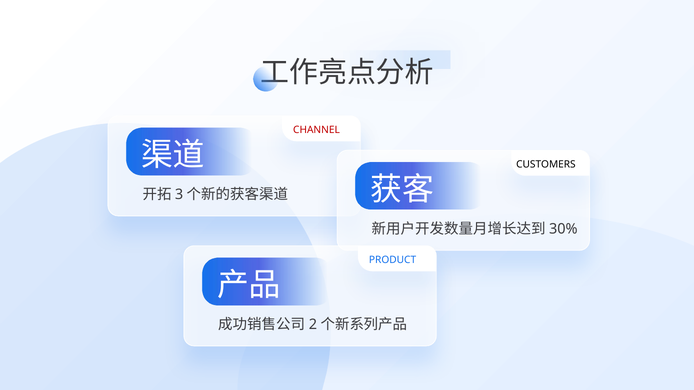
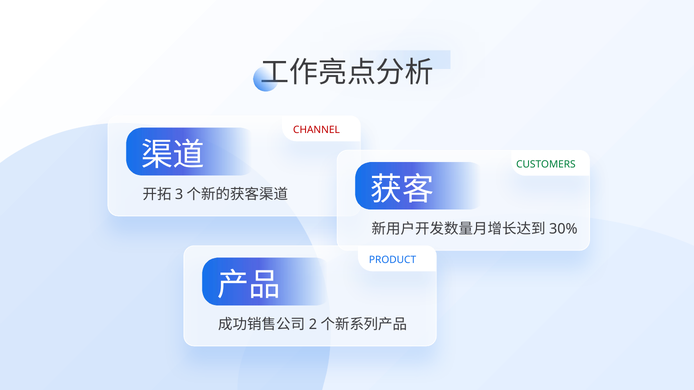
CUSTOMERS colour: black -> green
